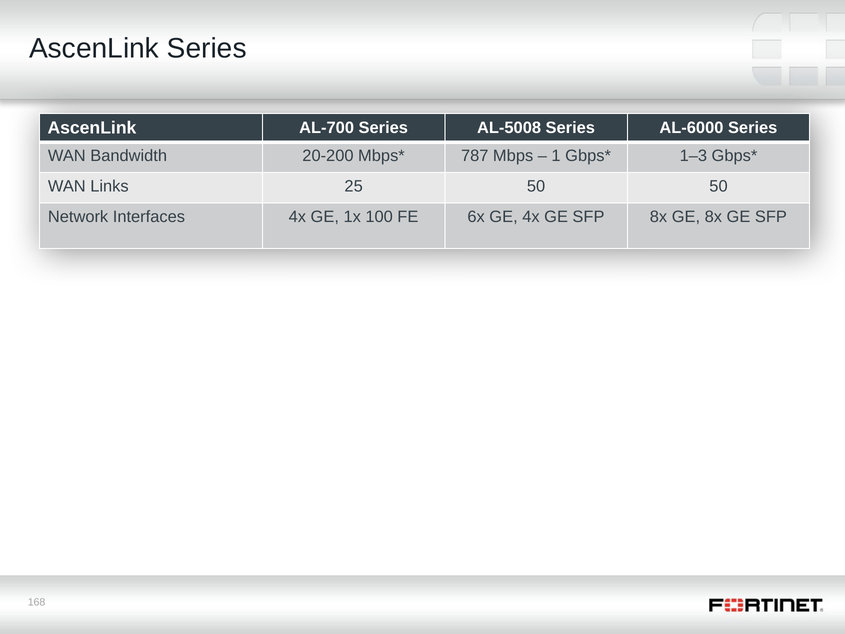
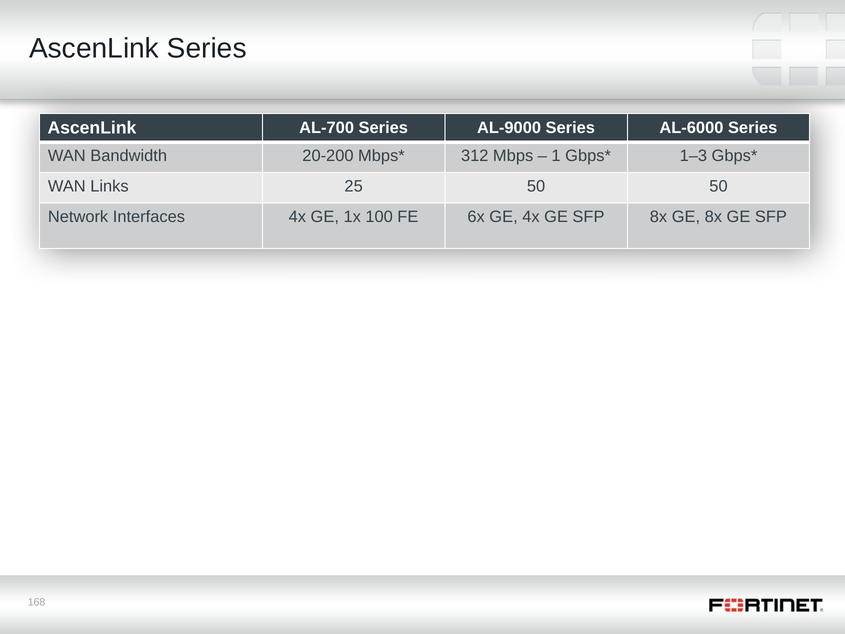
AL-5008: AL-5008 -> AL-9000
787: 787 -> 312
